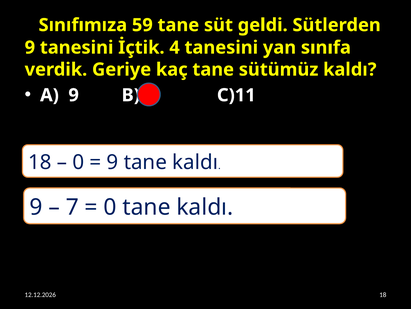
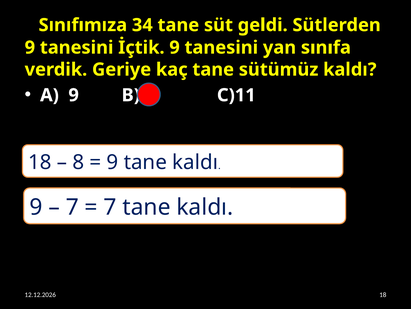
59: 59 -> 34
İçtik 4: 4 -> 9
0 at (78, 162): 0 -> 8
0 at (110, 207): 0 -> 7
